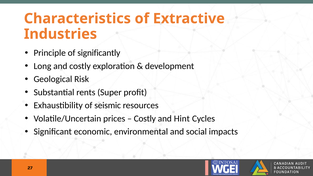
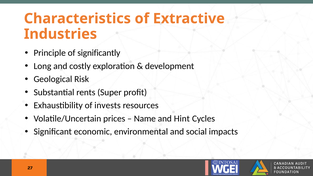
seismic: seismic -> invests
Costly at (145, 119): Costly -> Name
